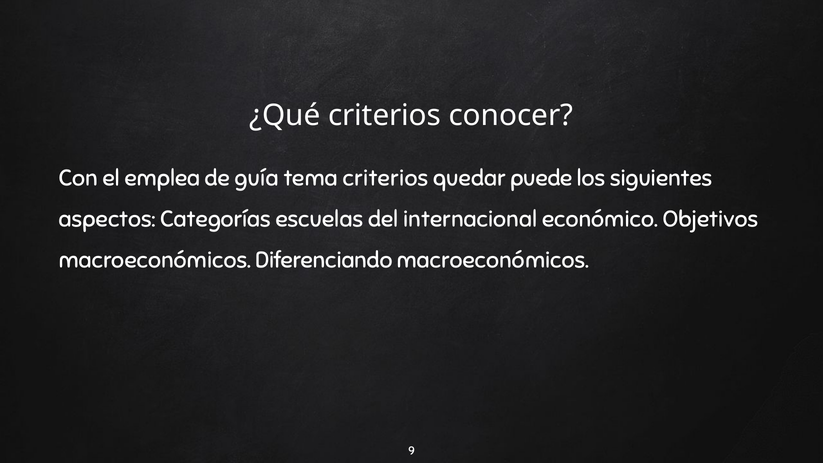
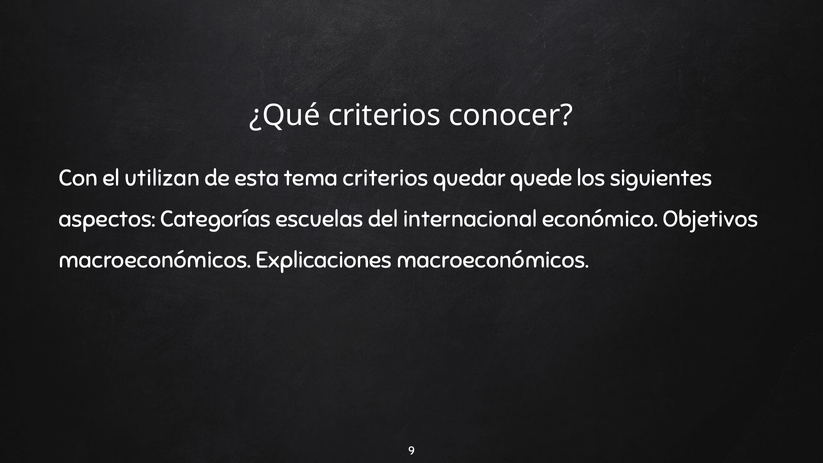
emplea: emplea -> utilizan
guía: guía -> esta
puede: puede -> quede
Diferenciando: Diferenciando -> Explicaciones
